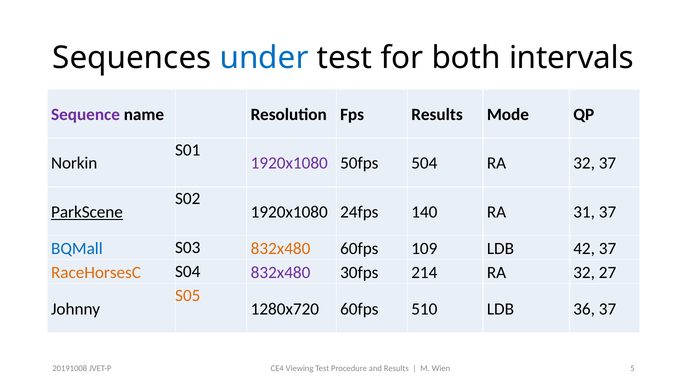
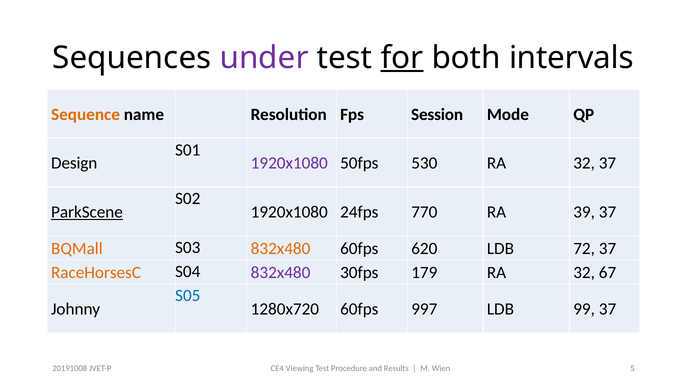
under colour: blue -> purple
for underline: none -> present
Sequence colour: purple -> orange
Fps Results: Results -> Session
Norkin: Norkin -> Design
504: 504 -> 530
140: 140 -> 770
31: 31 -> 39
BQMall colour: blue -> orange
109: 109 -> 620
42: 42 -> 72
214: 214 -> 179
27: 27 -> 67
S05 colour: orange -> blue
510: 510 -> 997
36: 36 -> 99
